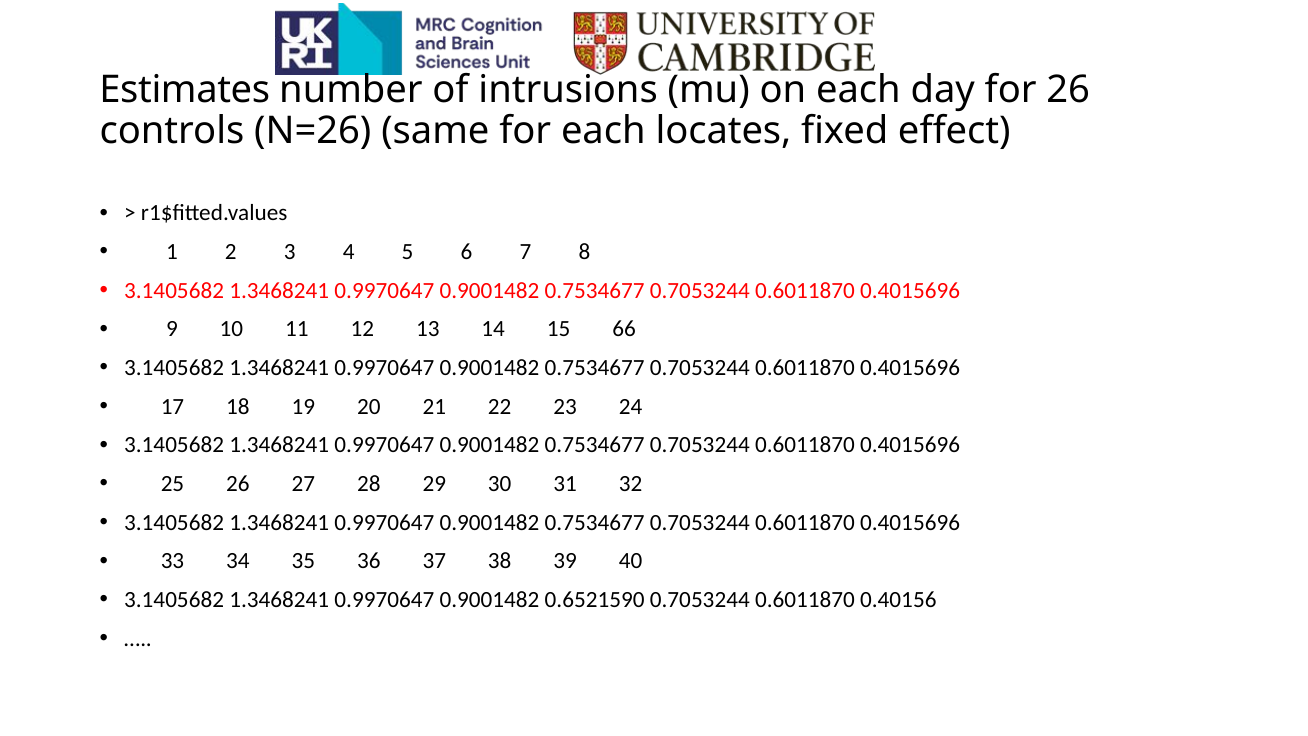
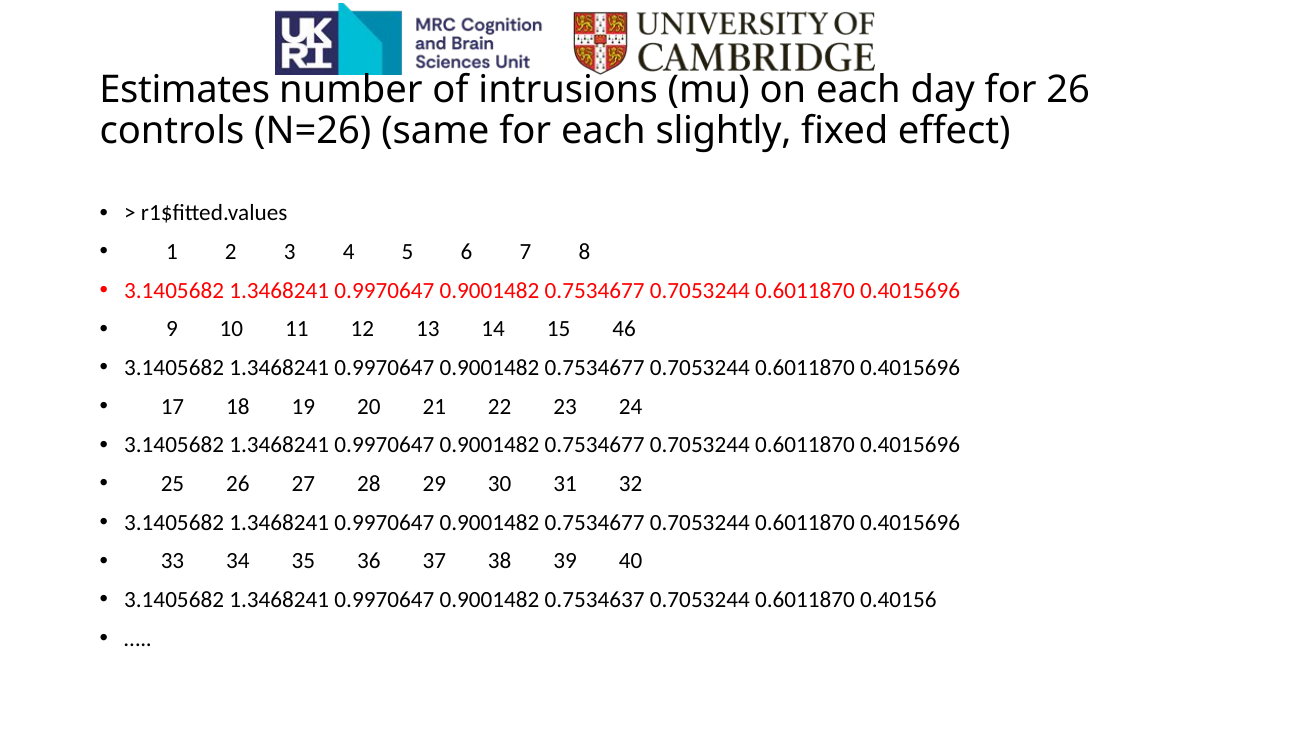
locates: locates -> slightly
66: 66 -> 46
0.6521590: 0.6521590 -> 0.7534637
